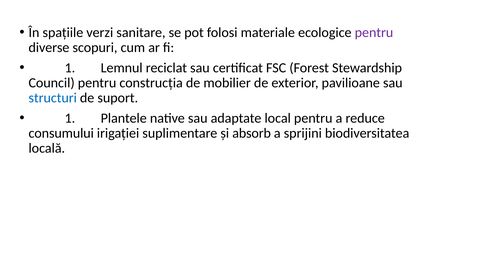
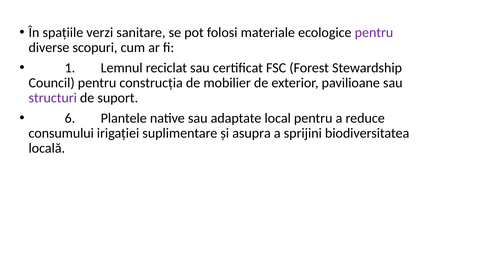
structuri colour: blue -> purple
1 at (70, 118): 1 -> 6
absorb: absorb -> asupra
